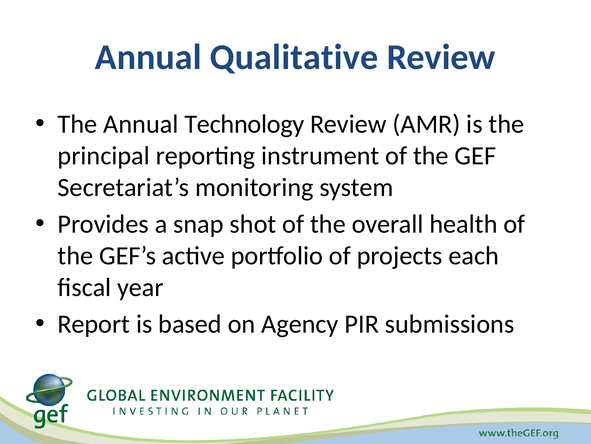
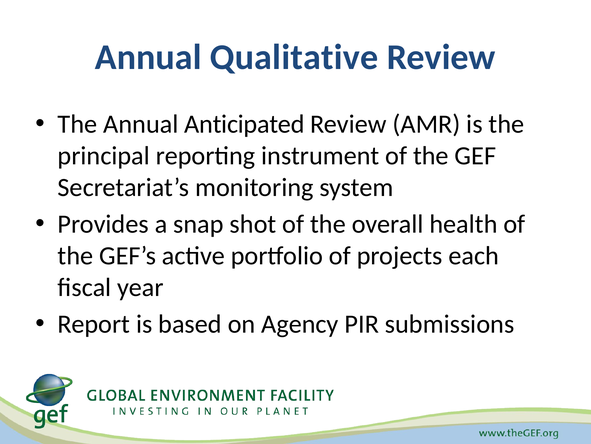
Technology: Technology -> Anticipated
